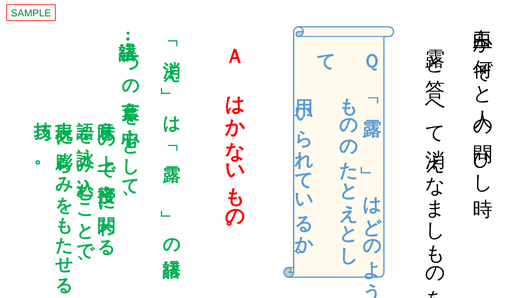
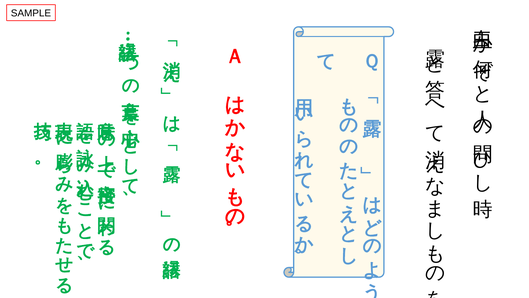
SAMPLE colour: green -> black
